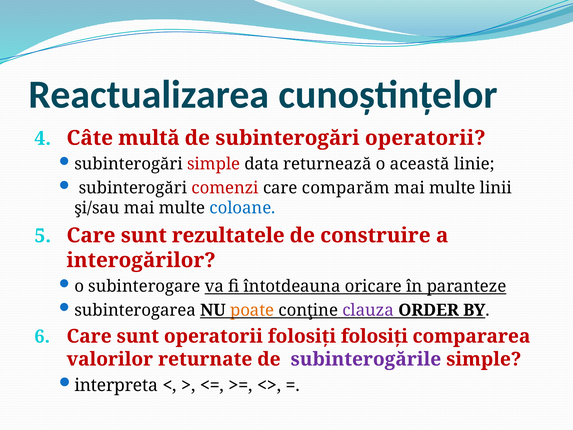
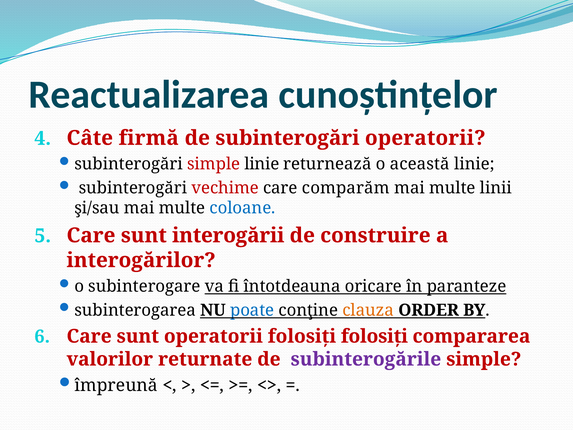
multă: multă -> firmă
simple data: data -> linie
comenzi: comenzi -> vechime
rezultatele: rezultatele -> interogării
poate colour: orange -> blue
clauza colour: purple -> orange
interpreta: interpreta -> împreună
